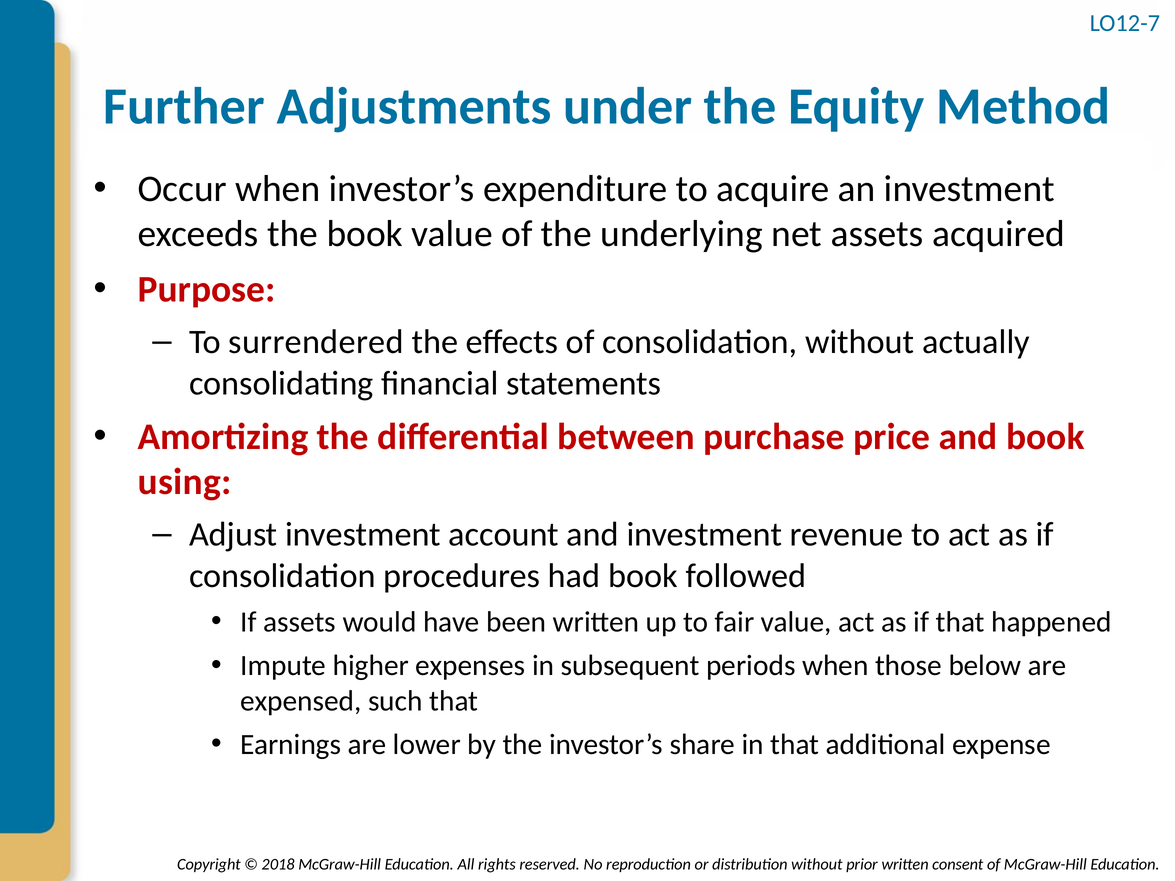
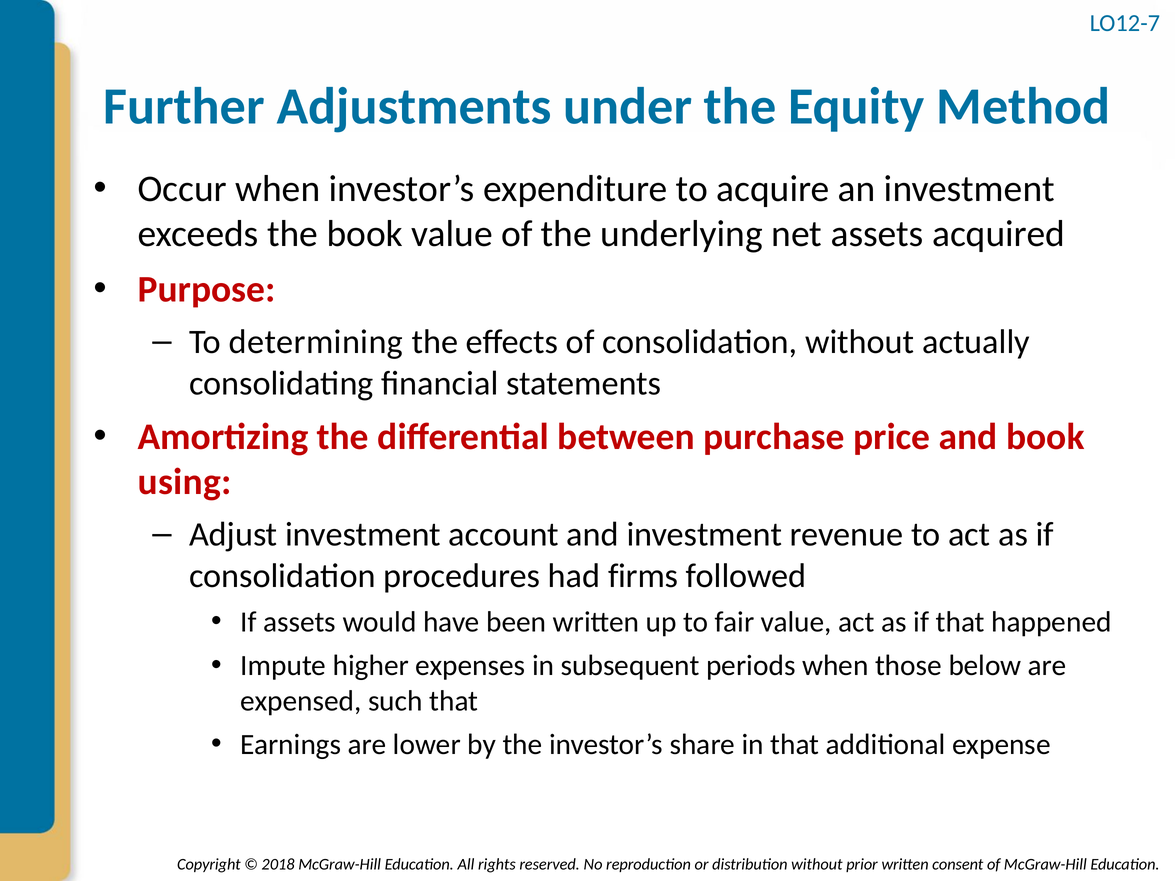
surrendered: surrendered -> determining
had book: book -> firms
